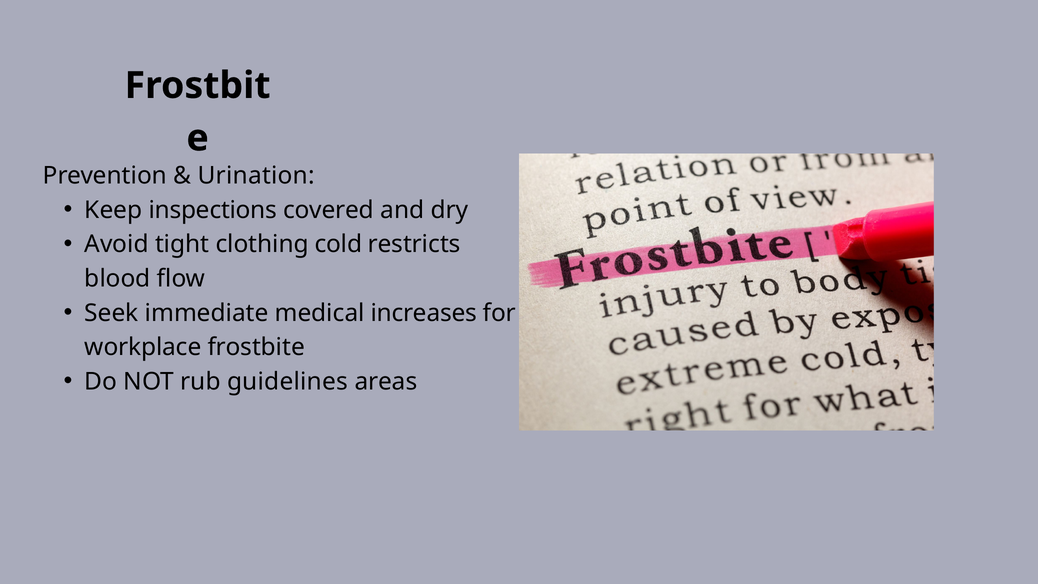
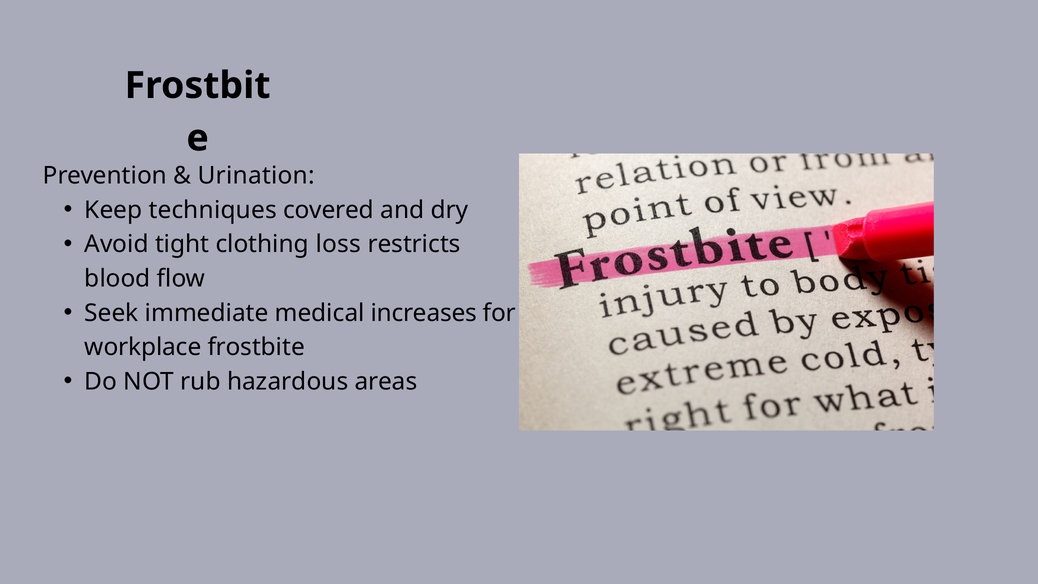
inspections: inspections -> techniques
cold: cold -> loss
guidelines: guidelines -> hazardous
